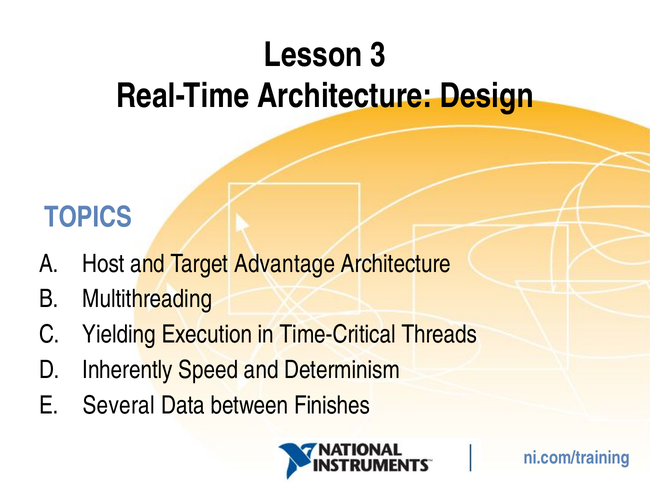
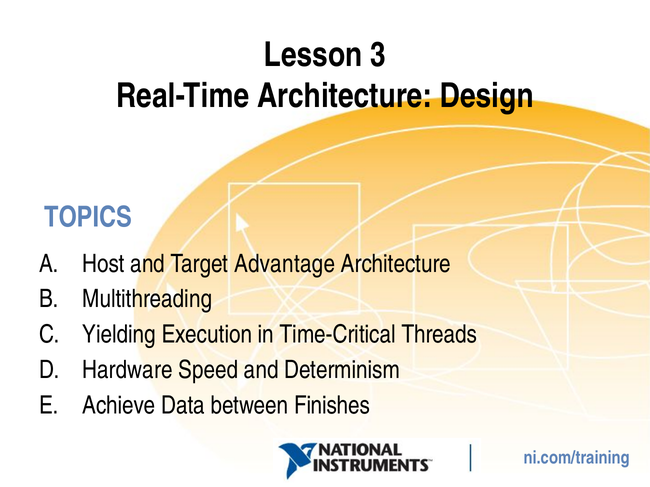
Inherently: Inherently -> Hardware
Several: Several -> Achieve
